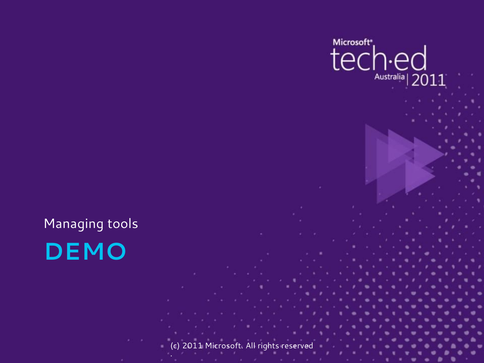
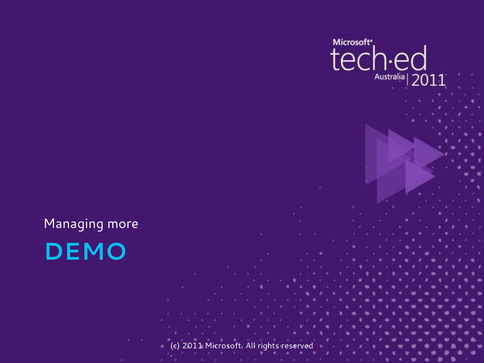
tools: tools -> more
